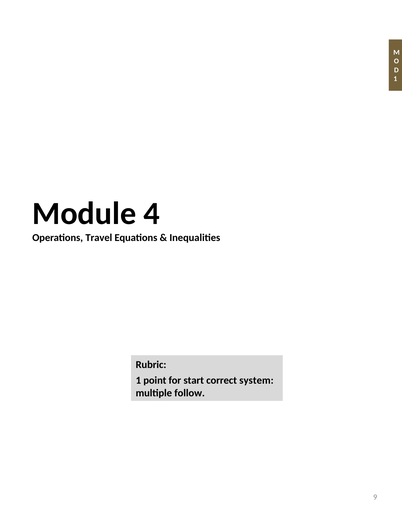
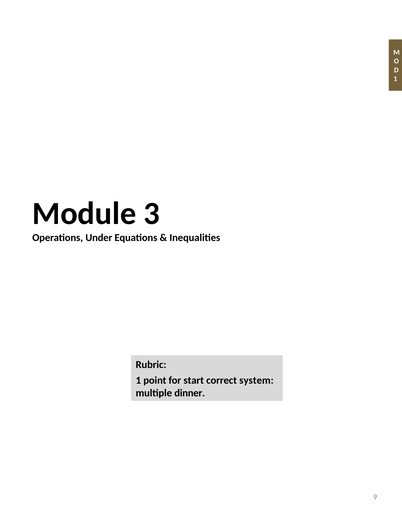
4: 4 -> 3
Travel: Travel -> Under
follow: follow -> dinner
